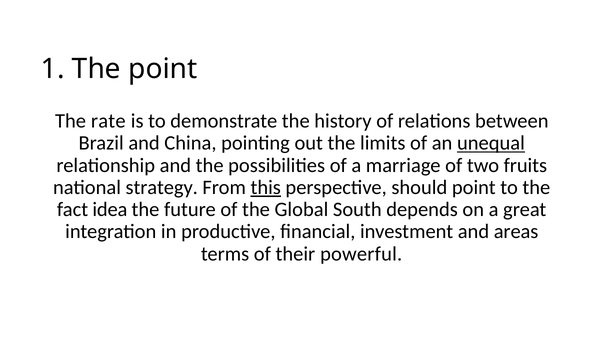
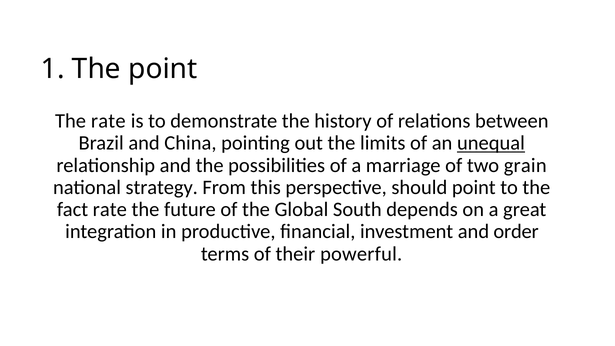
fruits: fruits -> grain
this underline: present -> none
fact idea: idea -> rate
areas: areas -> order
